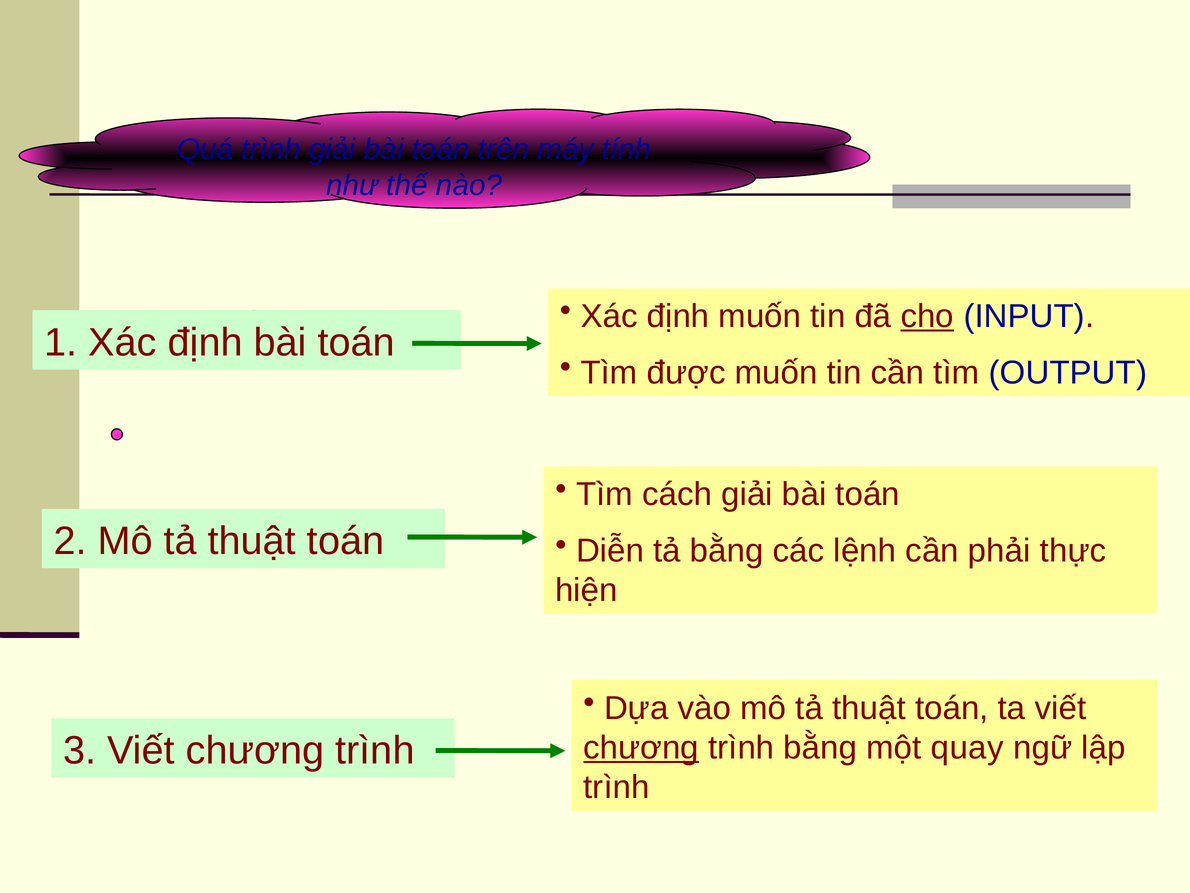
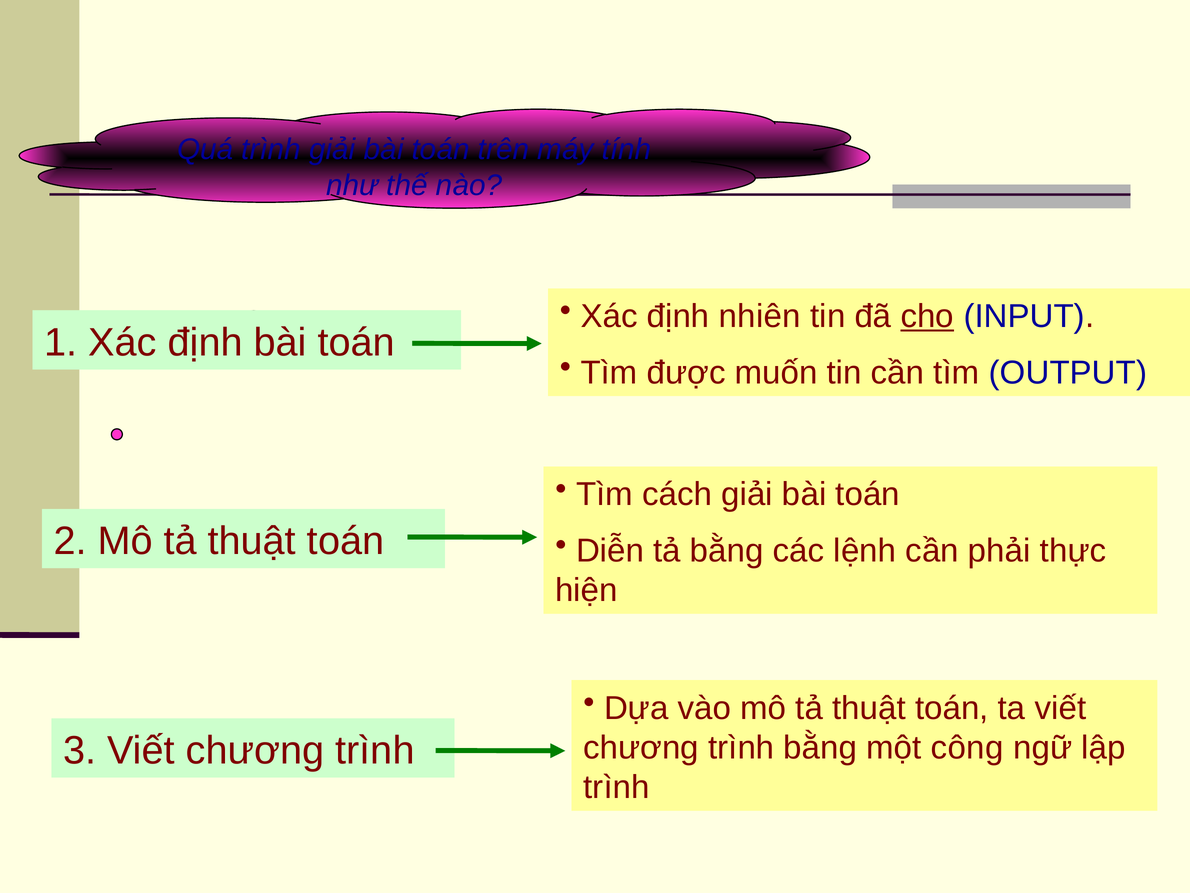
định muốn: muốn -> nhiên
chương at (641, 747) underline: present -> none
quay: quay -> công
